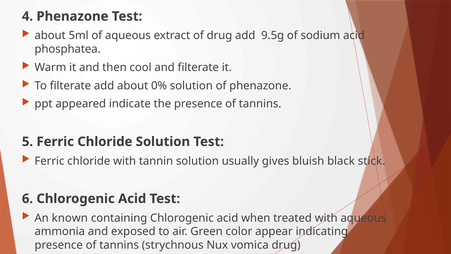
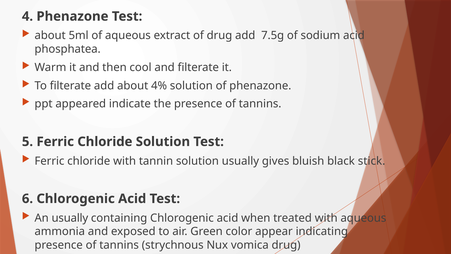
9.5g: 9.5g -> 7.5g
0%: 0% -> 4%
An known: known -> usually
